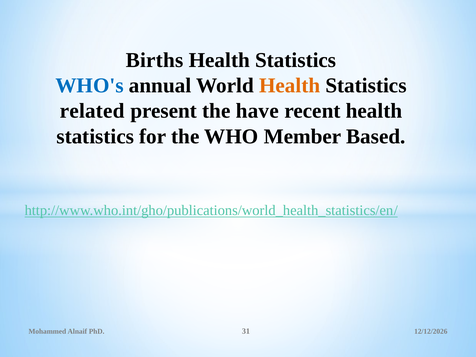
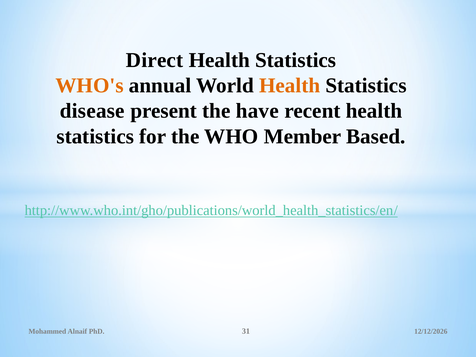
Births: Births -> Direct
WHO's colour: blue -> orange
related: related -> disease
